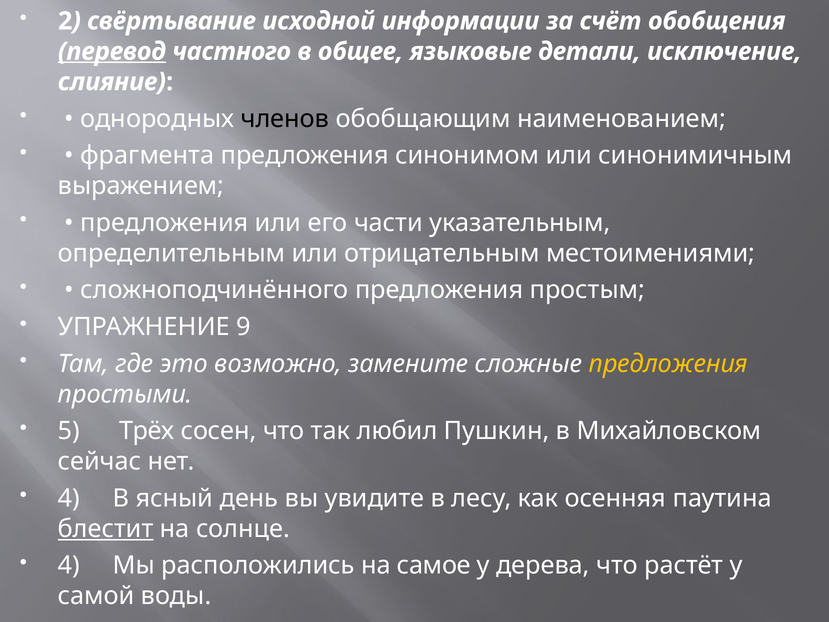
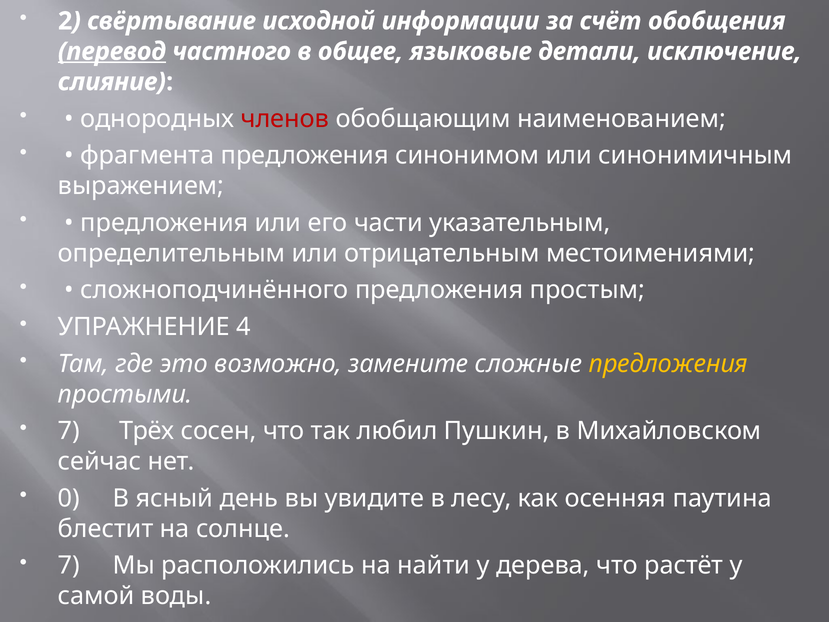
членов colour: black -> red
9: 9 -> 4
5 at (69, 431): 5 -> 7
4 at (69, 498): 4 -> 0
блестит underline: present -> none
4 at (69, 565): 4 -> 7
самое: самое -> найти
